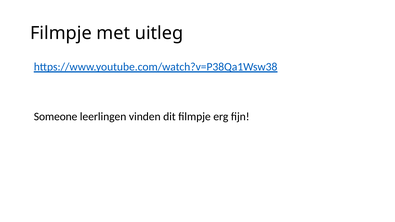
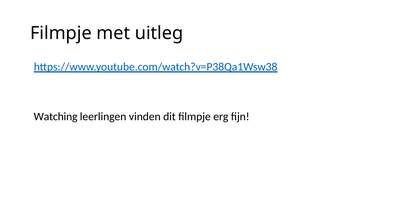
Someone: Someone -> Watching
